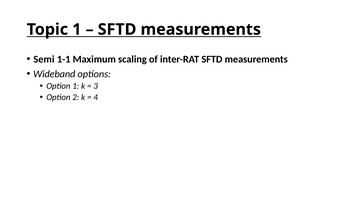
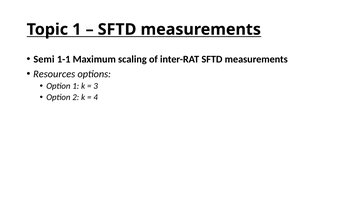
Wideband: Wideband -> Resources
